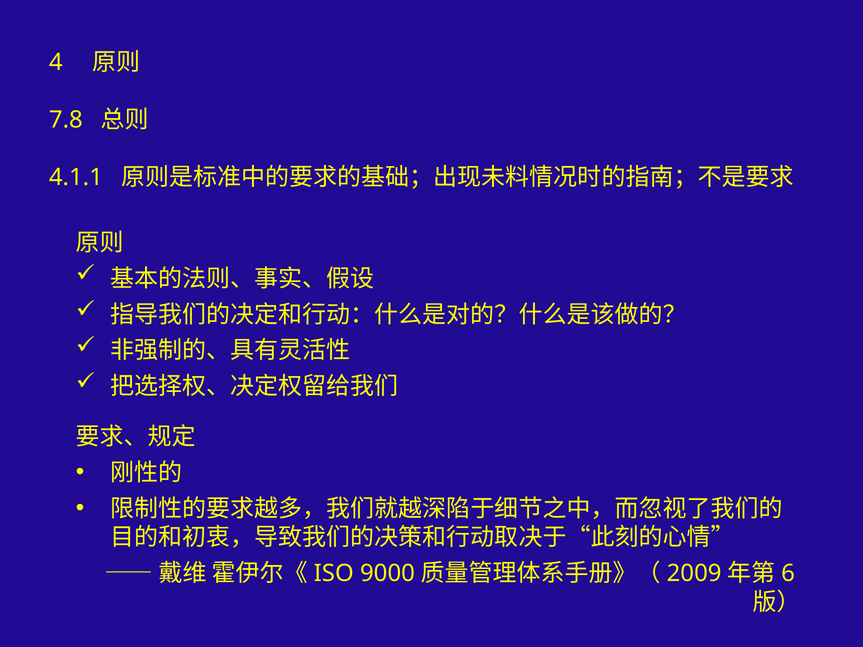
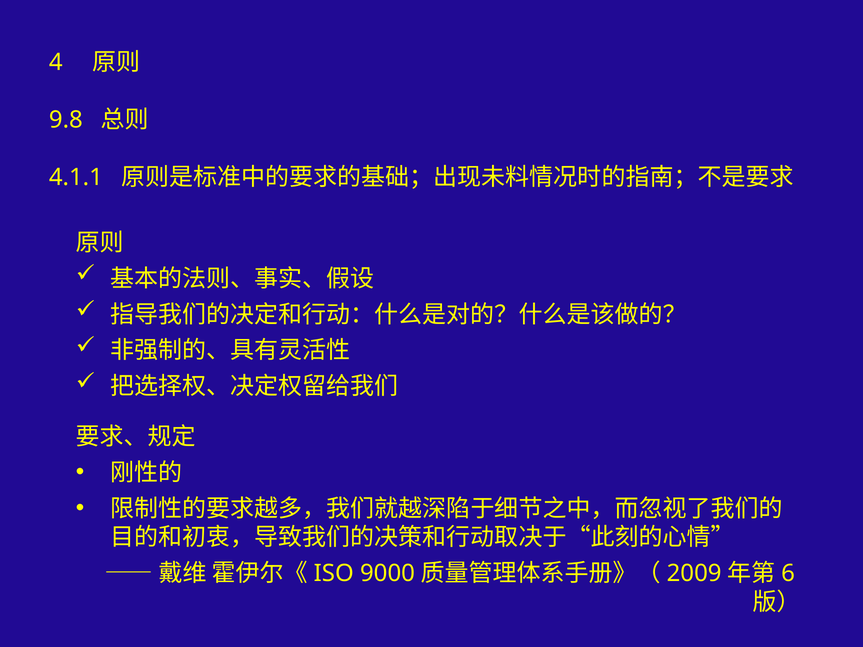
7.8: 7.8 -> 9.8
